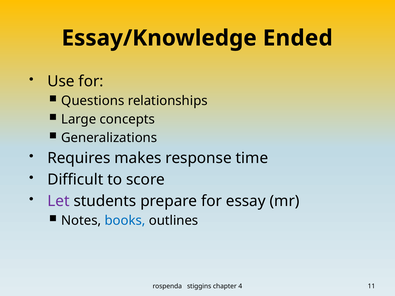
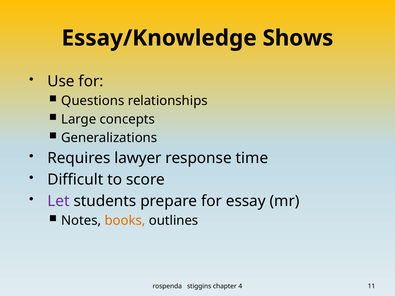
Ended: Ended -> Shows
makes: makes -> lawyer
books colour: blue -> orange
